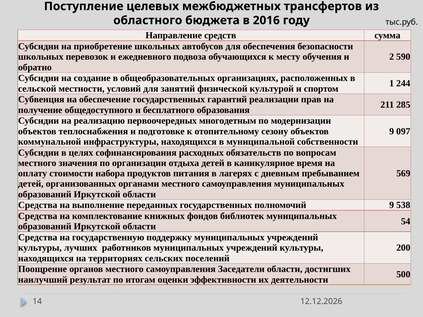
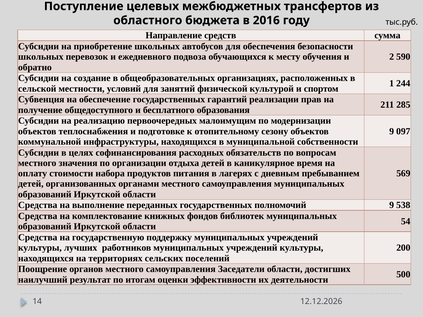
многодетным: многодетным -> малоимущим
